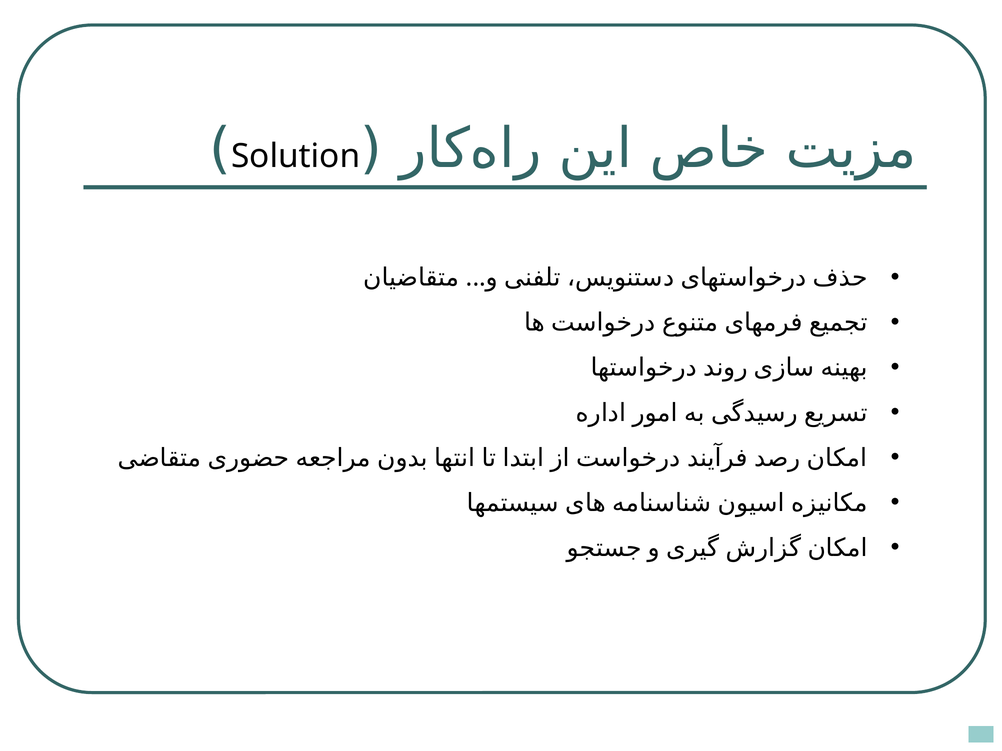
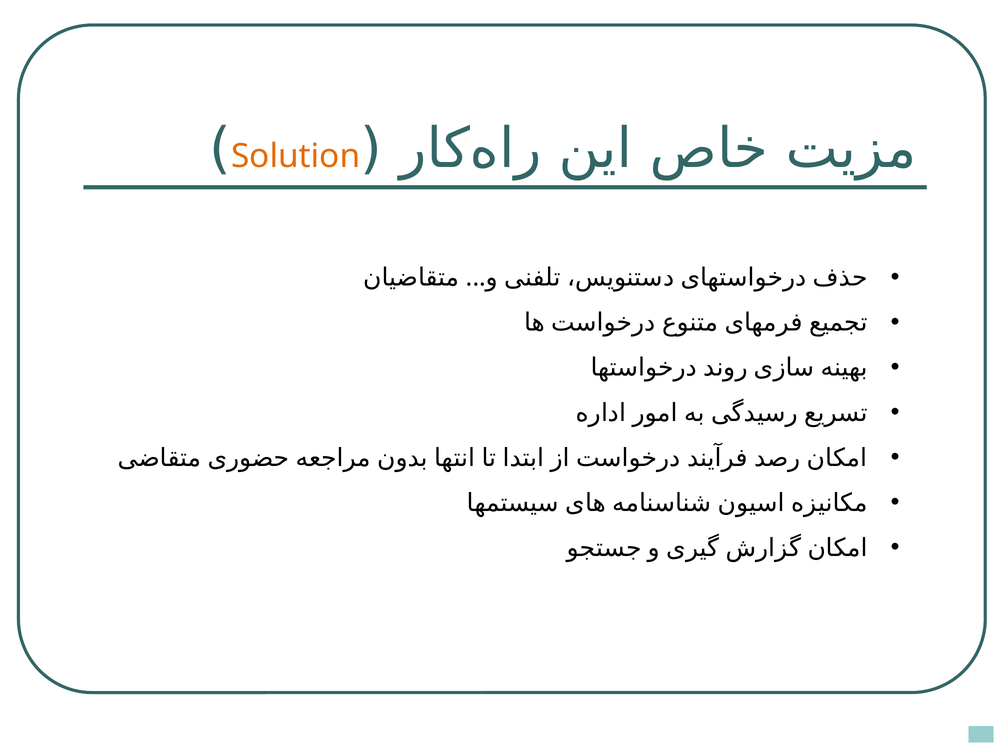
Solution colour: black -> orange
